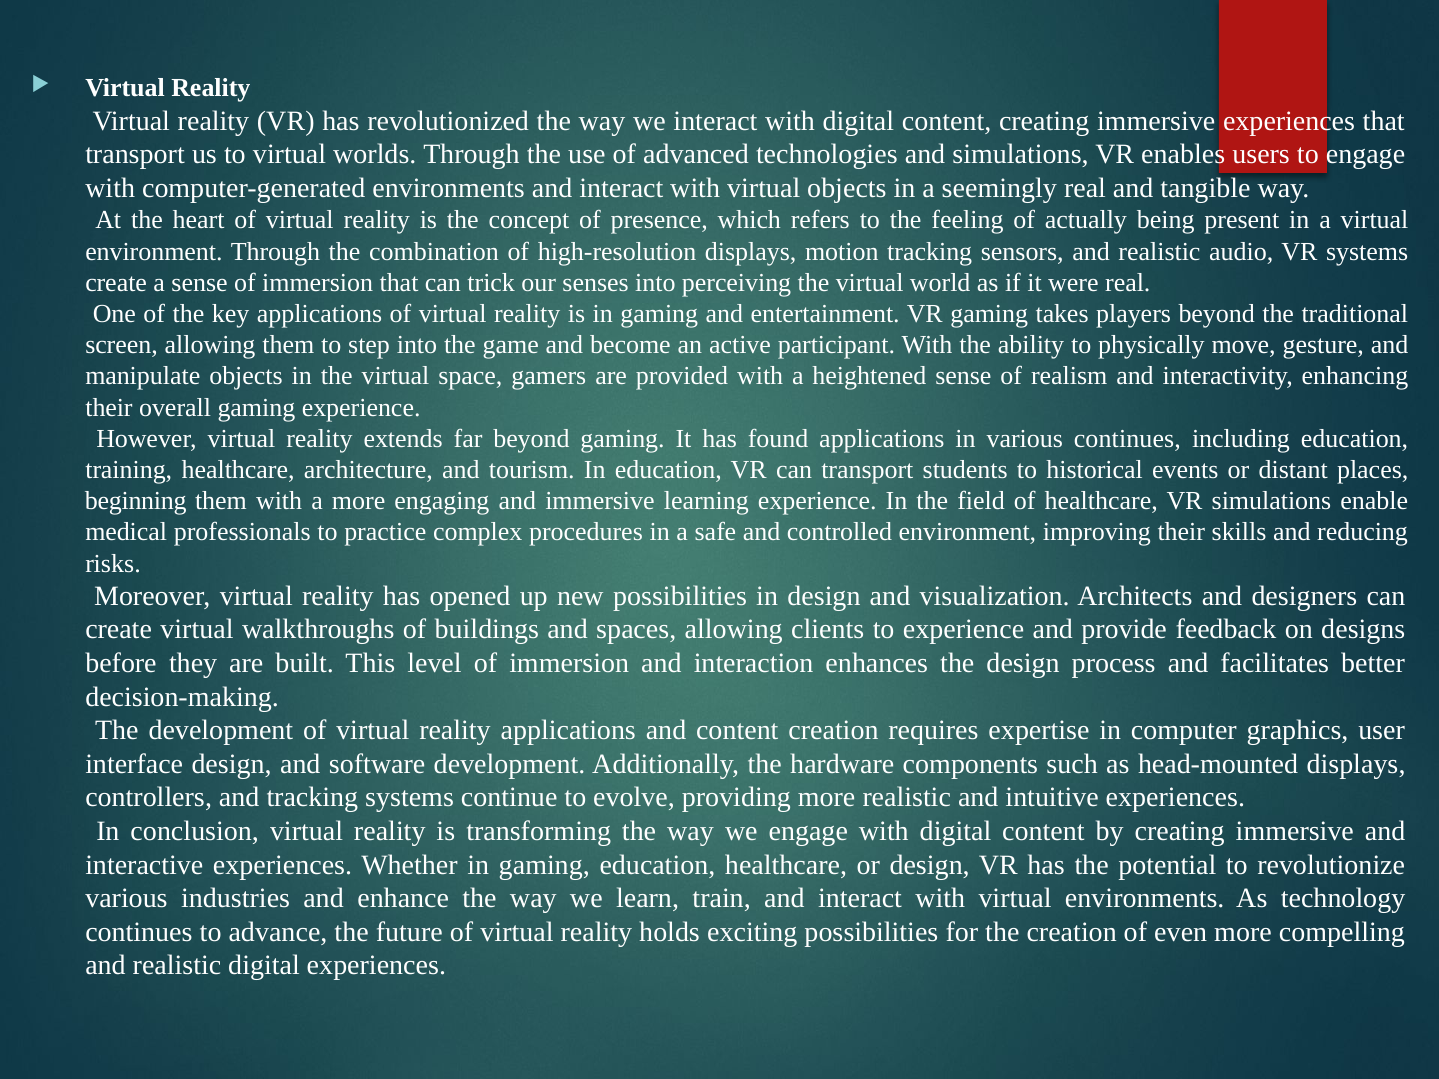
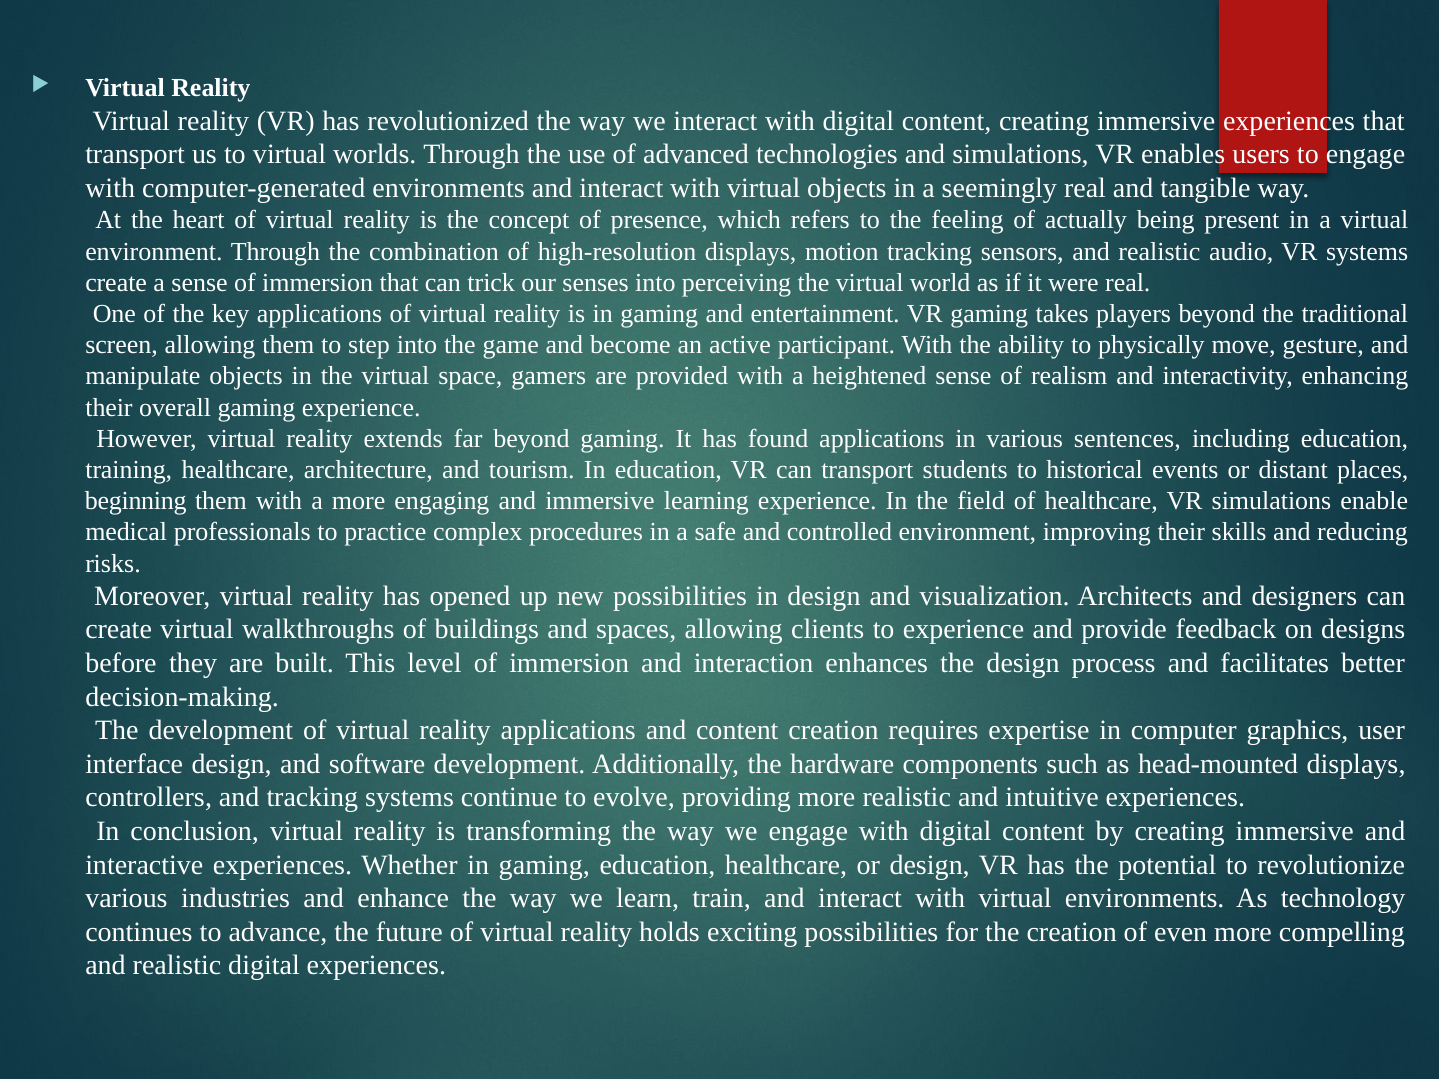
various continues: continues -> sentences
